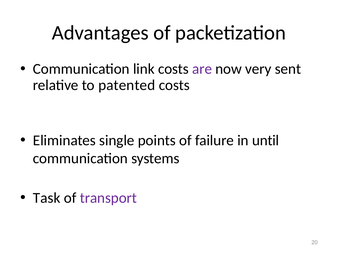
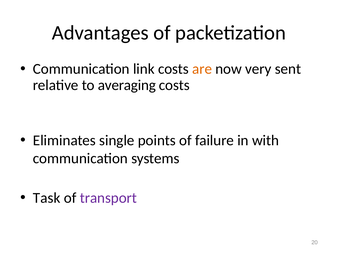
are colour: purple -> orange
patented: patented -> averaging
until: until -> with
